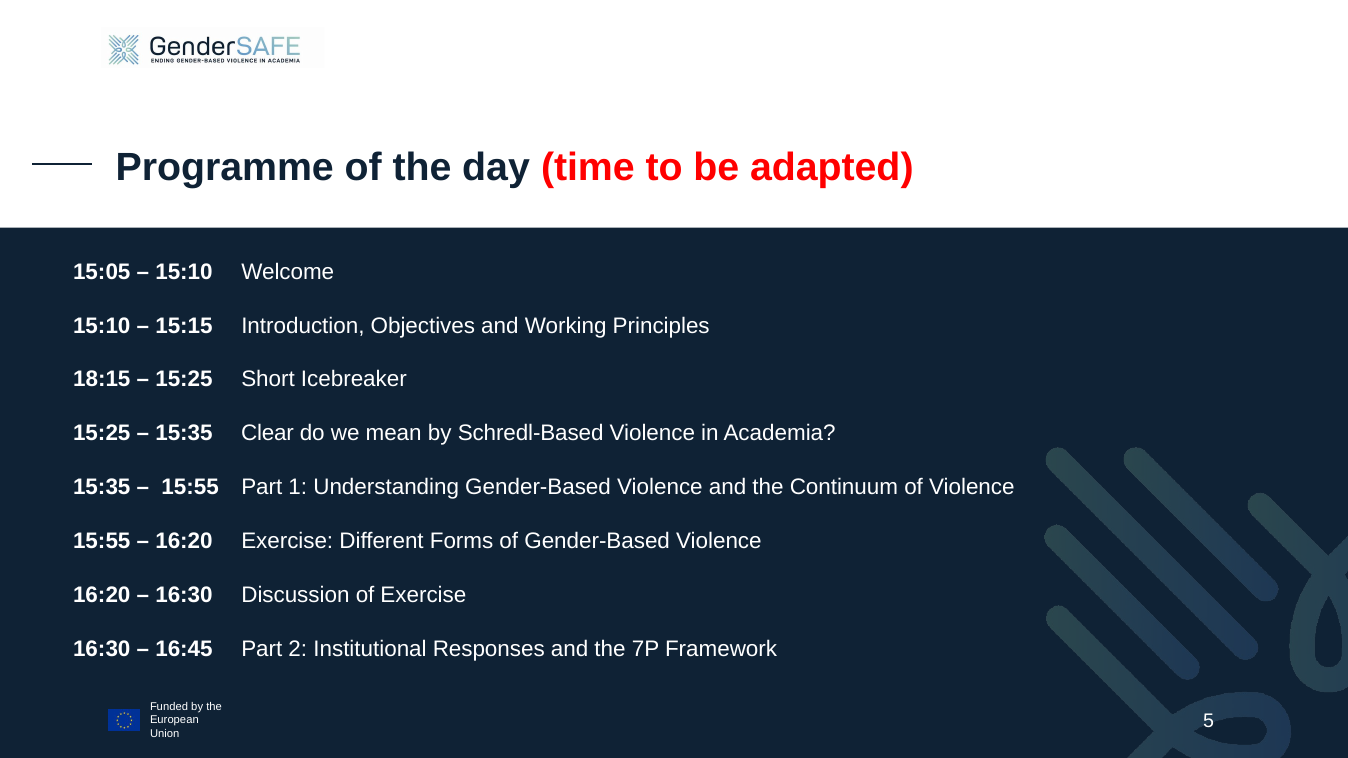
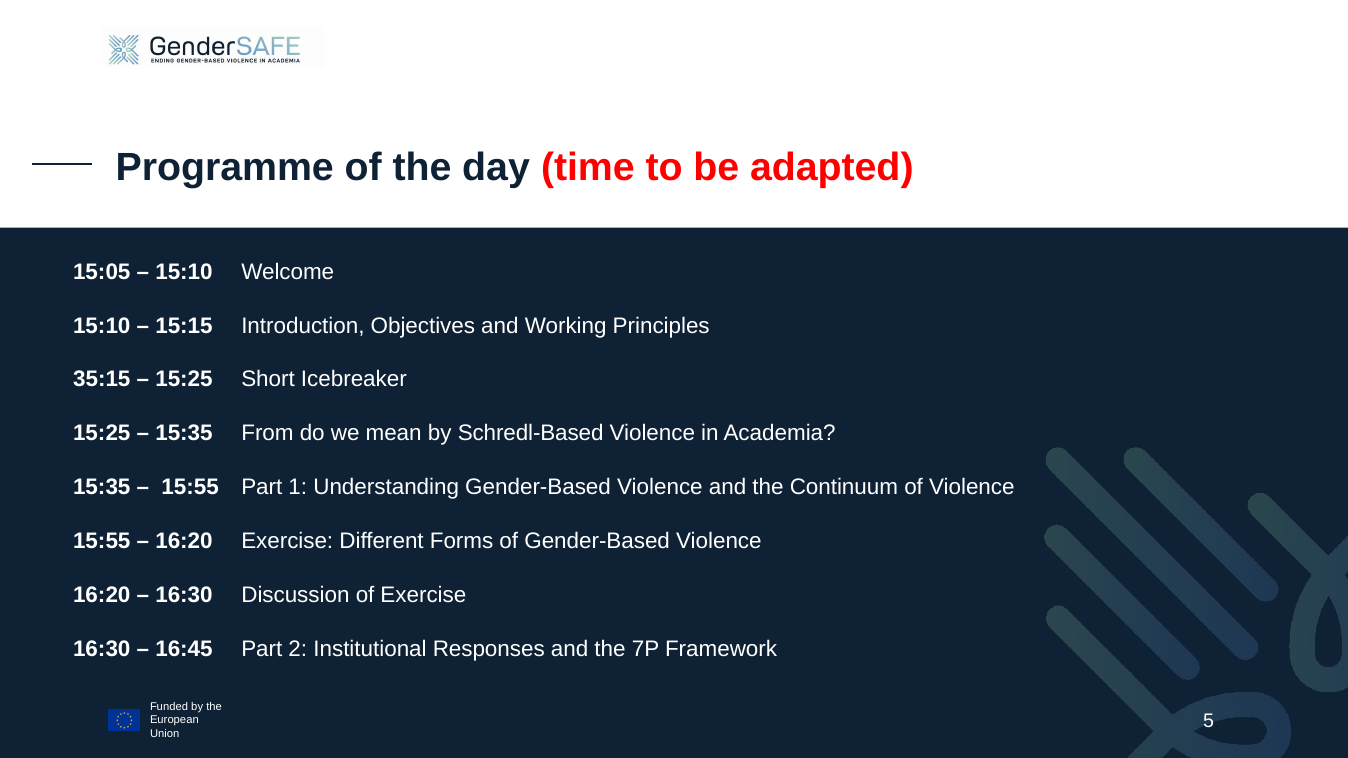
18:15: 18:15 -> 35:15
Clear: Clear -> From
